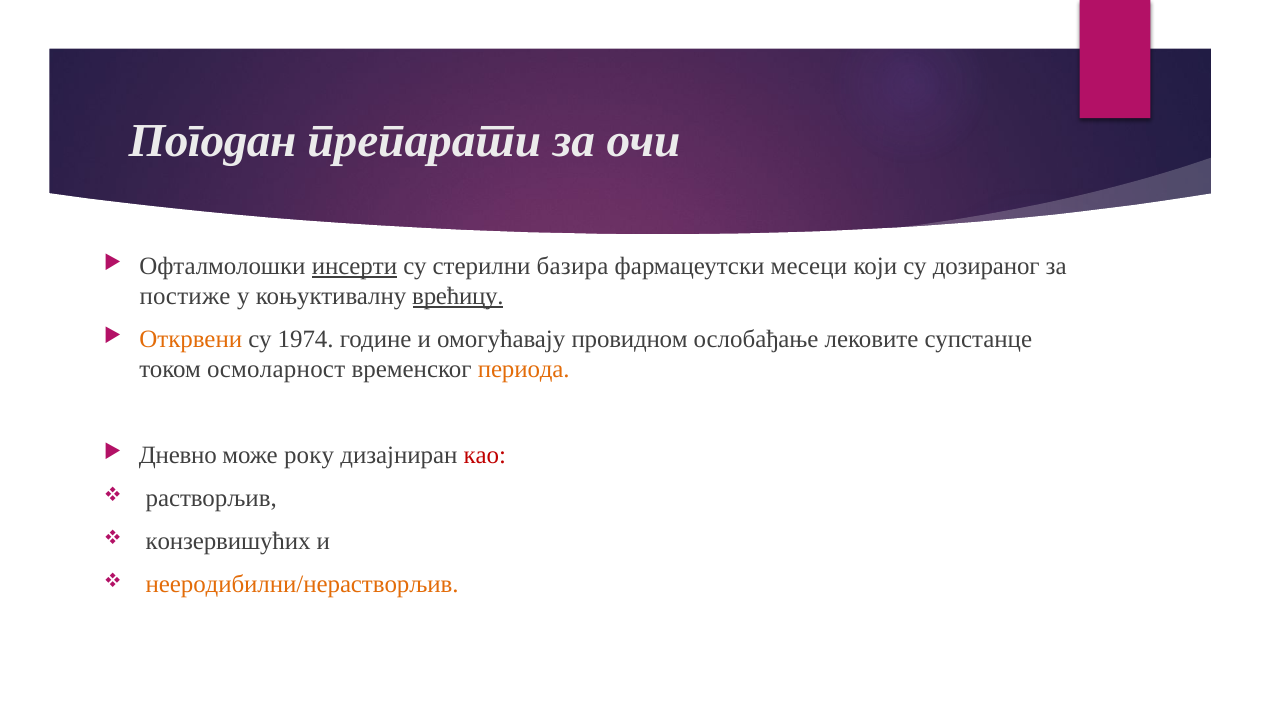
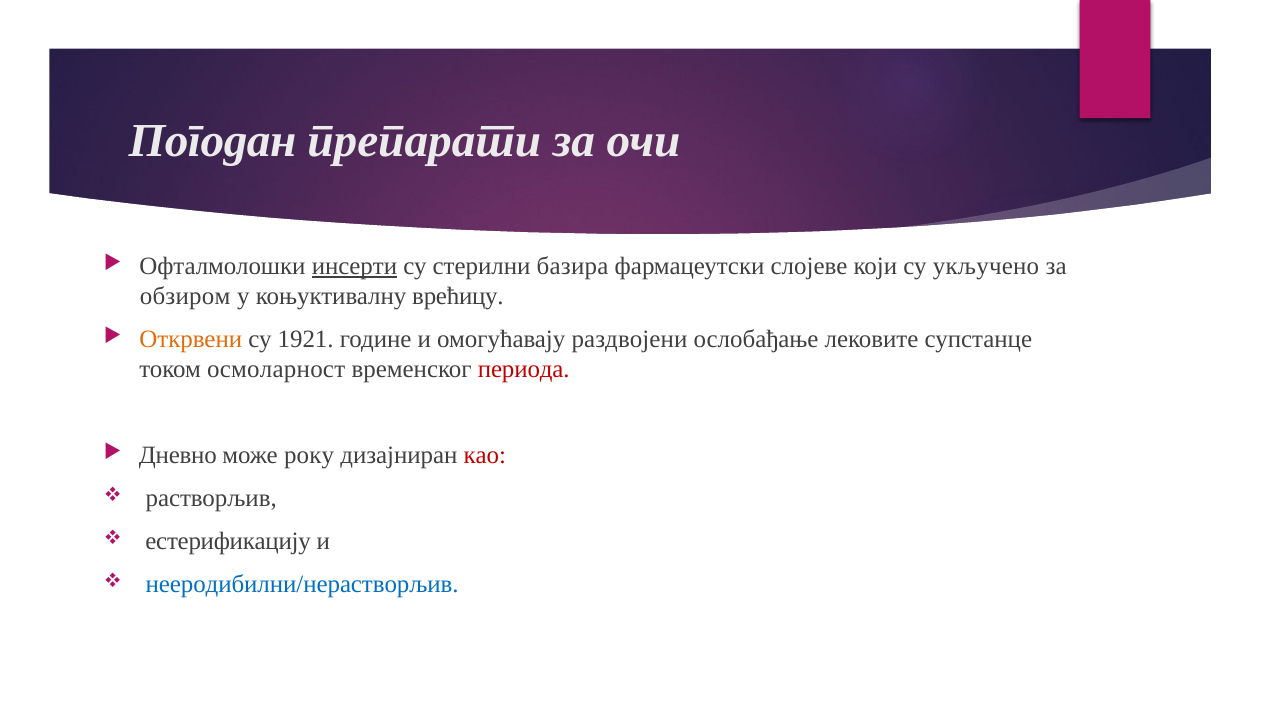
месеци: месеци -> слојеве
дозираног: дозираног -> укључено
постиже: постиже -> обзиром
врећицу underline: present -> none
1974: 1974 -> 1921
провидном: провидном -> раздвојени
периода colour: orange -> red
конзервишућих: конзервишућих -> естерификацију
нееродибилни/нерастворљив colour: orange -> blue
